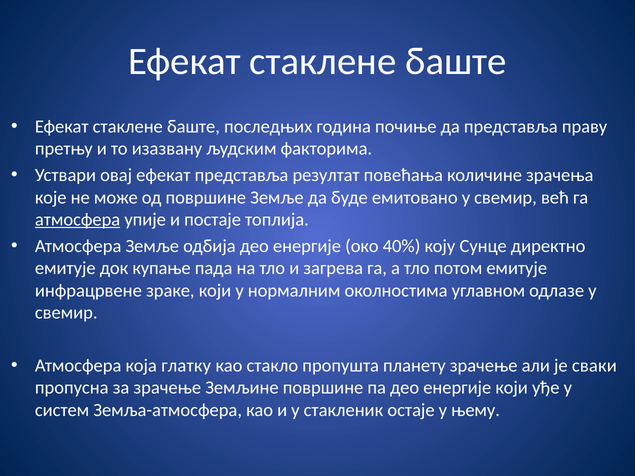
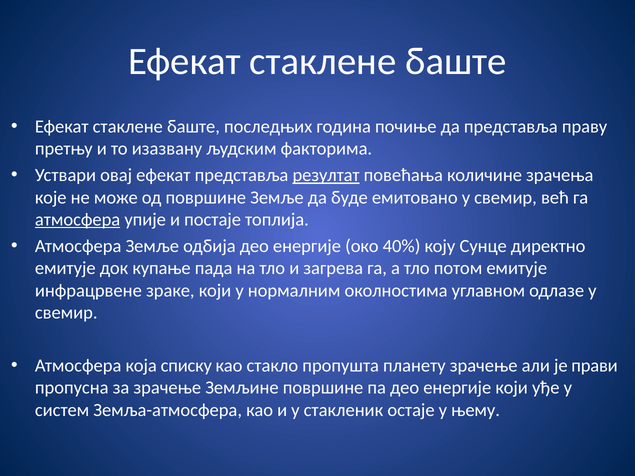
резултат underline: none -> present
глатку: глатку -> списку
сваки: сваки -> прави
